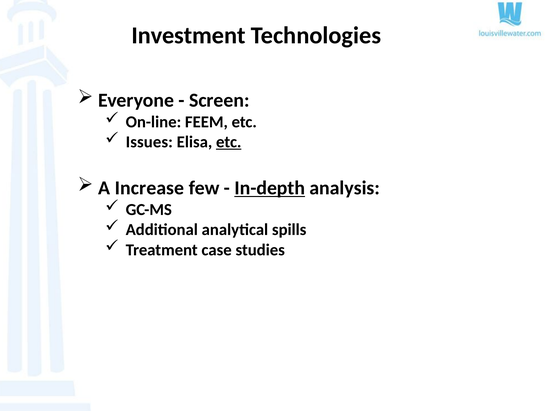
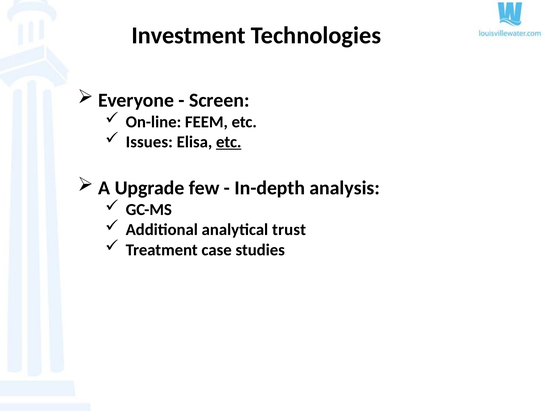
Increase: Increase -> Upgrade
In-depth underline: present -> none
spills: spills -> trust
